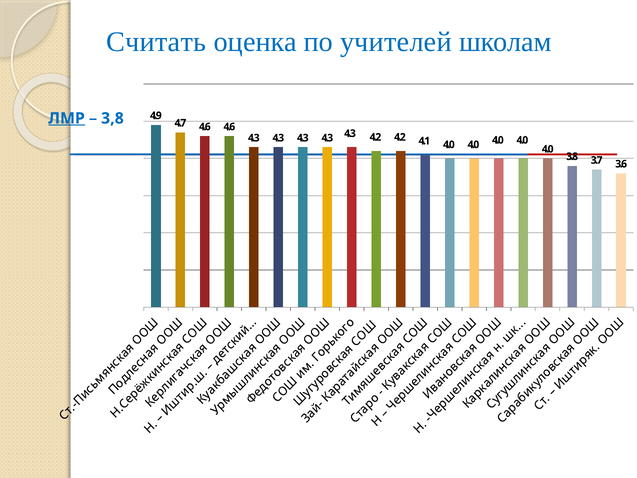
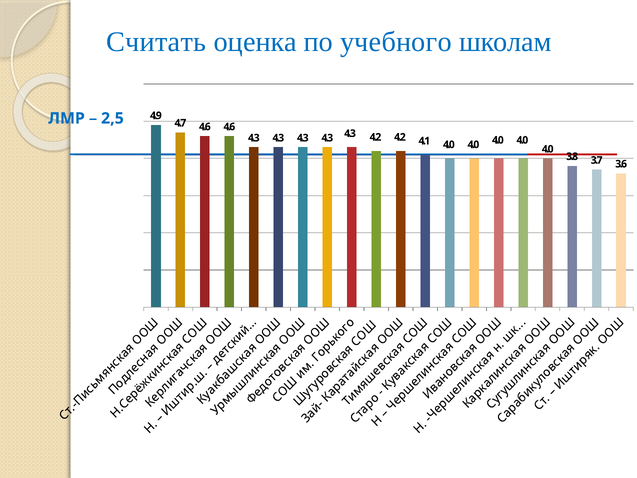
учителей: учителей -> учебного
ЛМР underline: present -> none
3,8: 3,8 -> 2,5
